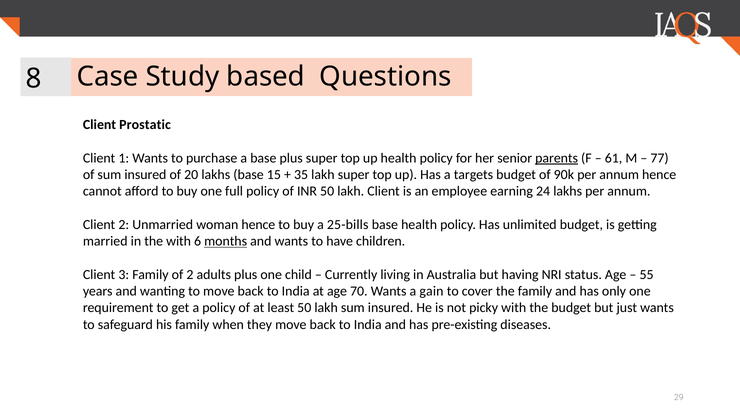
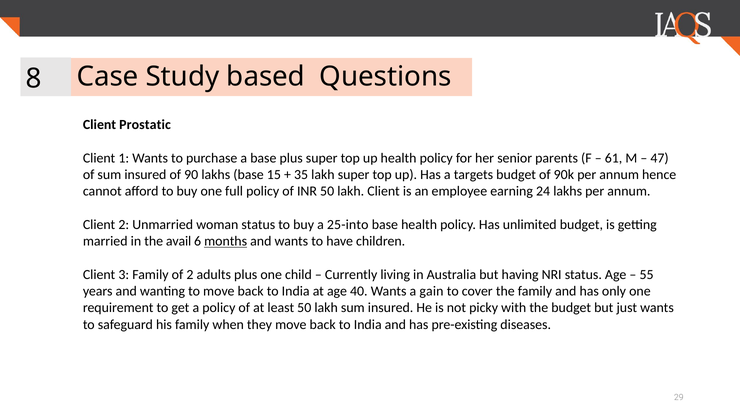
parents underline: present -> none
77: 77 -> 47
20: 20 -> 90
woman hence: hence -> status
25-bills: 25-bills -> 25-into
the with: with -> avail
70: 70 -> 40
